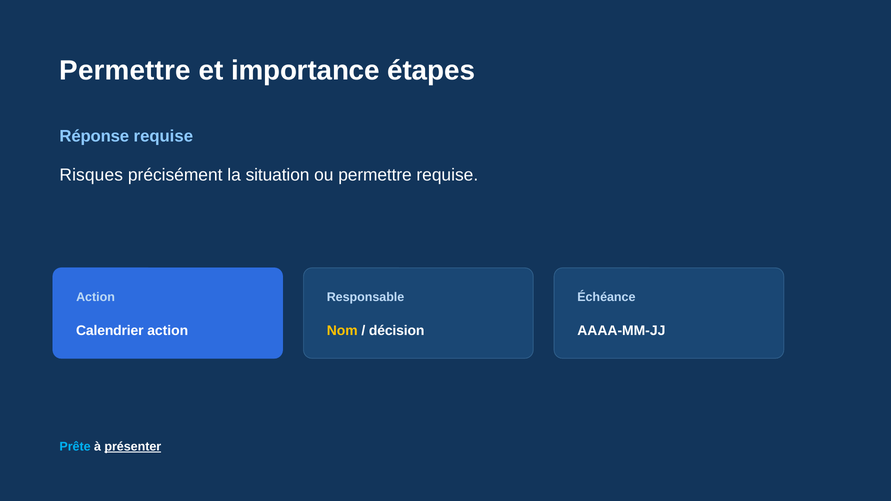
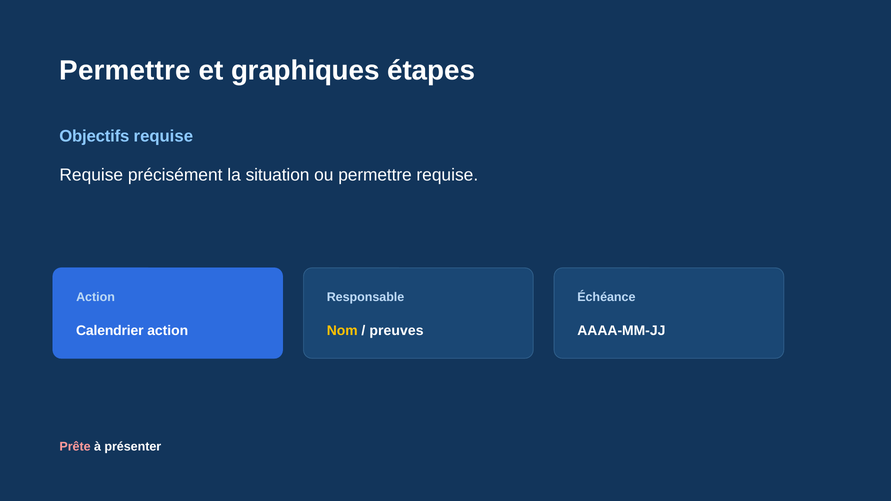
importance: importance -> graphiques
Réponse: Réponse -> Objectifs
Risques at (91, 175): Risques -> Requise
décision: décision -> preuves
Prête colour: light blue -> pink
présenter underline: present -> none
